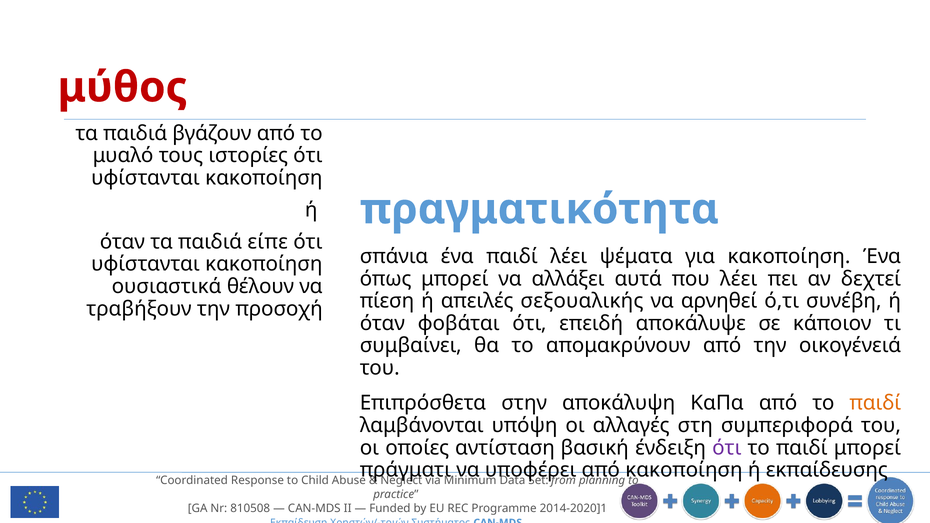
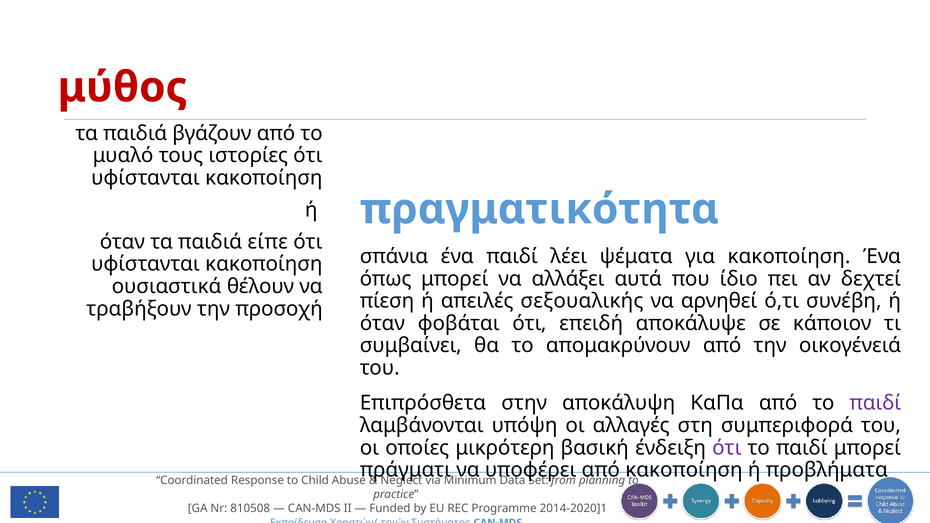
που λέει: λέει -> ίδιο
παιδί at (875, 403) colour: orange -> purple
αντίσταση: αντίσταση -> μικρότερη
εκπαίδευσης: εκπαίδευσης -> προβλήματα
